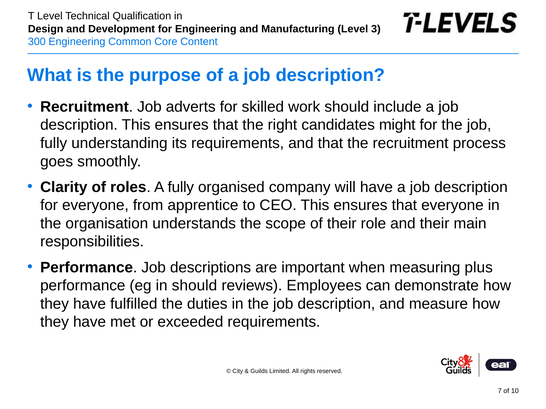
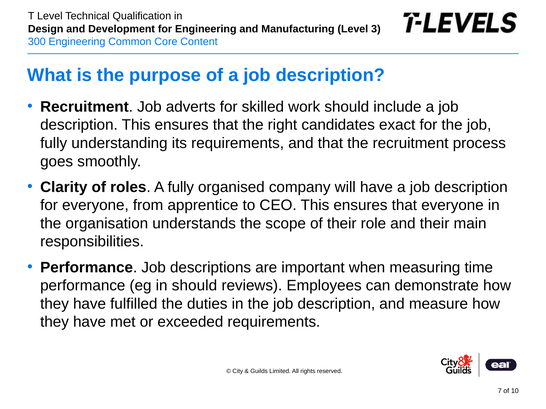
might: might -> exact
plus: plus -> time
